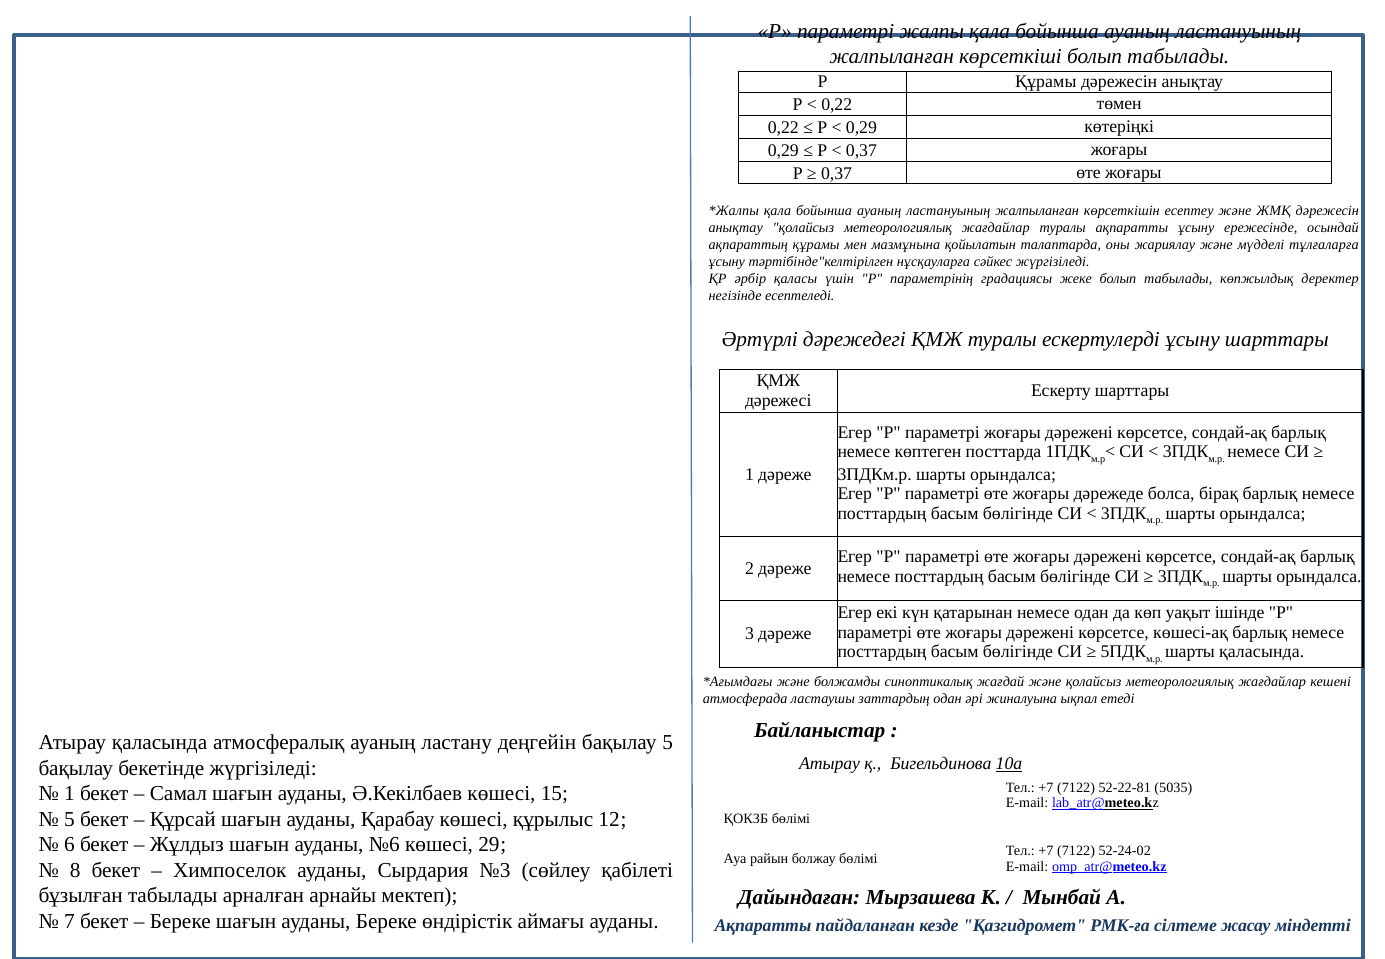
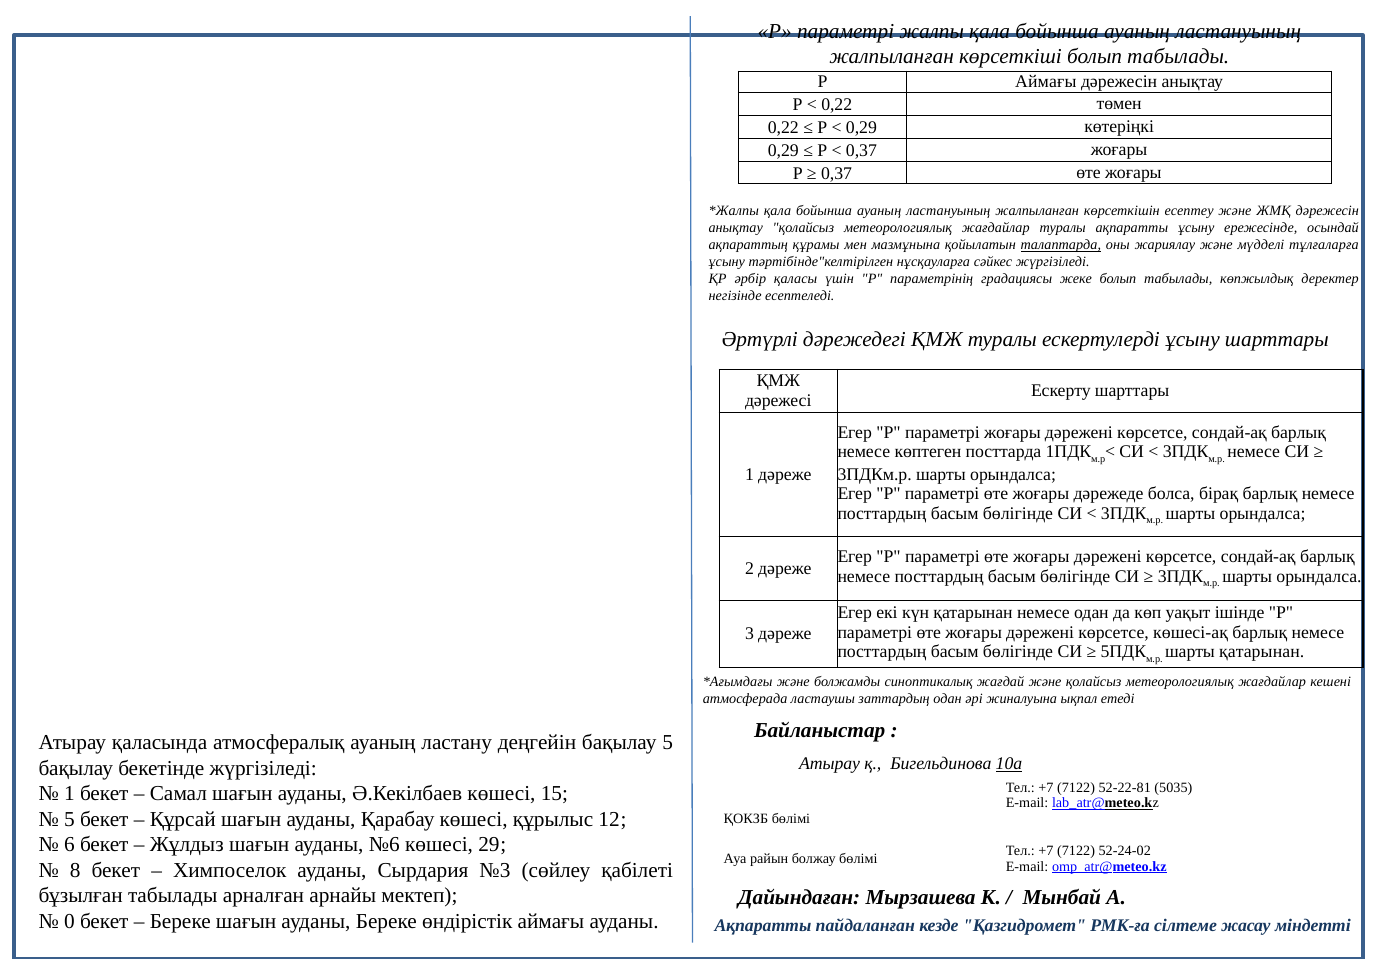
Р Құрамы: Құрамы -> Аймағы
талаптарда underline: none -> present
шарты қаласында: қаласында -> қатарынан
7: 7 -> 0
